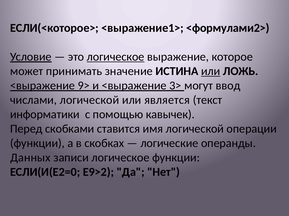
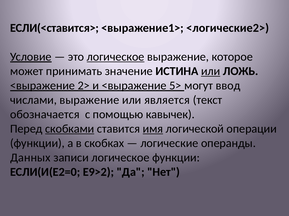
ЕСЛИ(<которое>: ЕСЛИ(<которое> -> ЕСЛИ(<ставится>
<формулами2>: <формулами2> -> <логические2>
9>: 9> -> 2>
3>: 3> -> 5>
числами логической: логической -> выражение
информатики: информатики -> обозначается
скобками underline: none -> present
имя underline: none -> present
